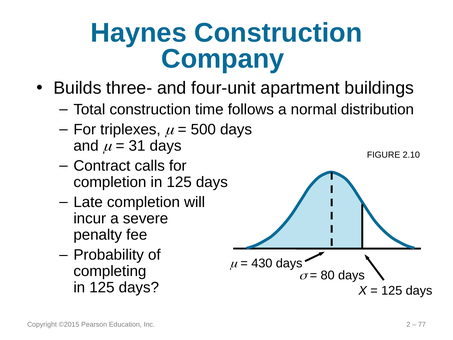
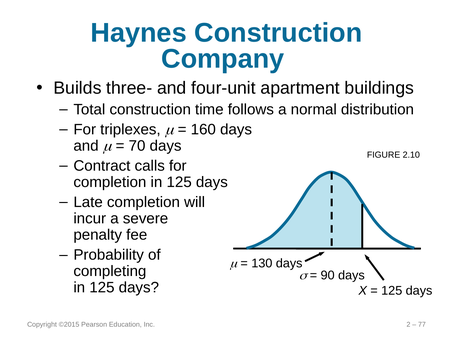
500: 500 -> 160
31: 31 -> 70
430: 430 -> 130
80: 80 -> 90
